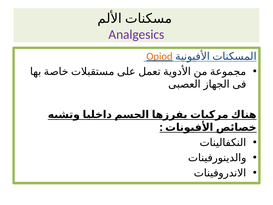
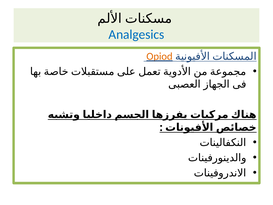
Analgesics colour: purple -> blue
